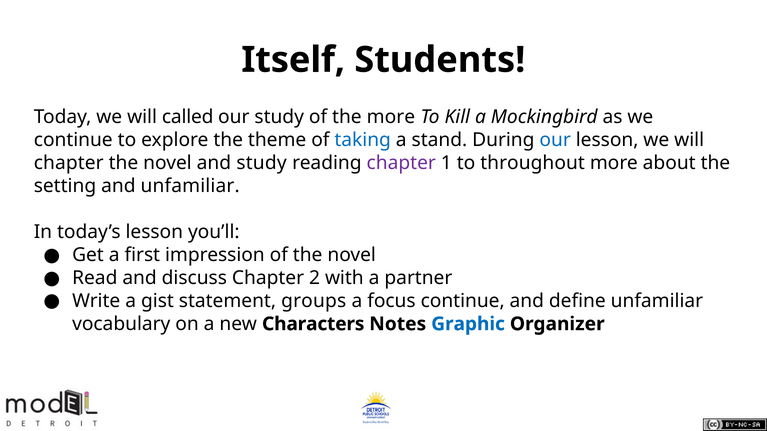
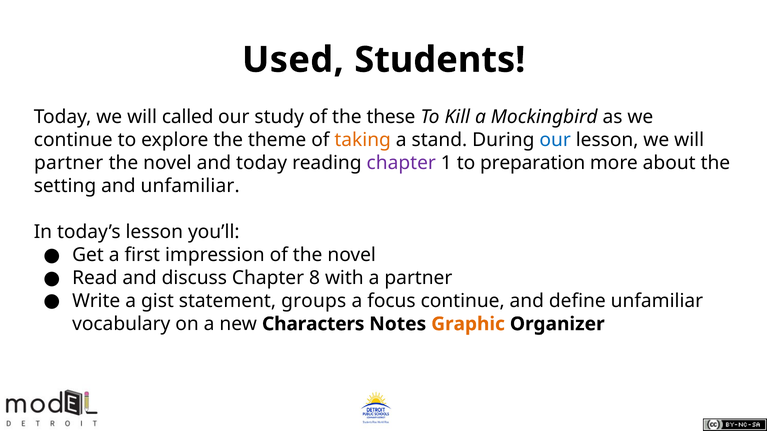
Itself: Itself -> Used
the more: more -> these
taking colour: blue -> orange
chapter at (69, 163): chapter -> partner
and study: study -> today
throughout: throughout -> preparation
2: 2 -> 8
Graphic colour: blue -> orange
